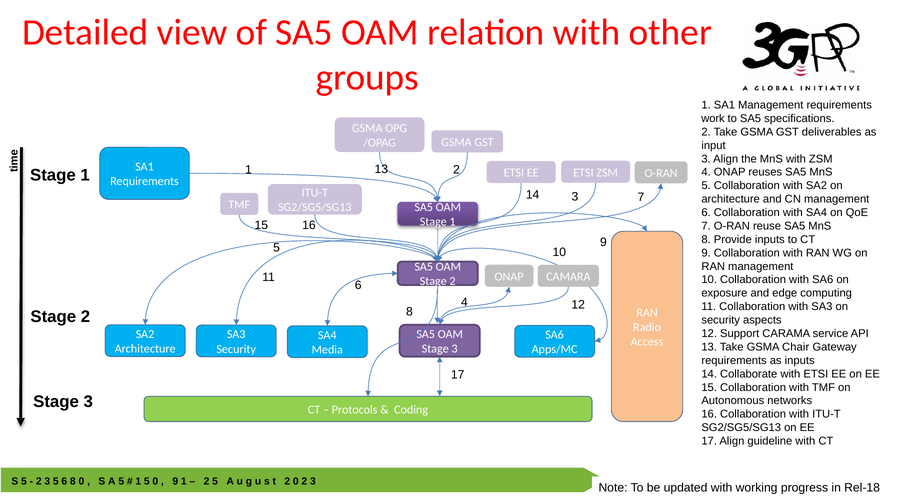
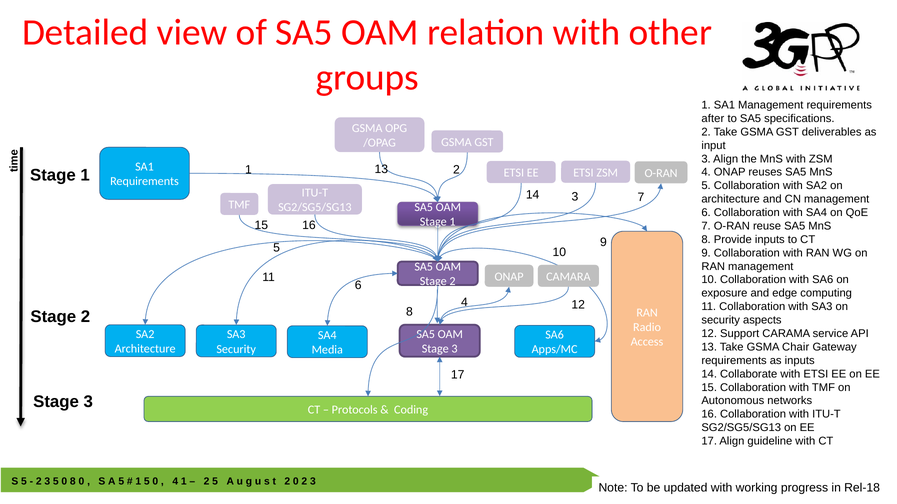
work: work -> after
3 5 6: 6 -> 0
9 at (175, 482): 9 -> 4
